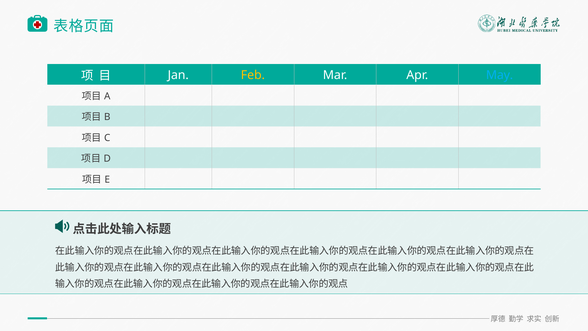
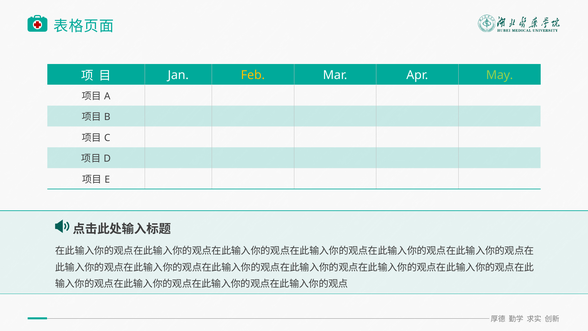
May colour: light blue -> light green
